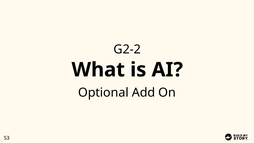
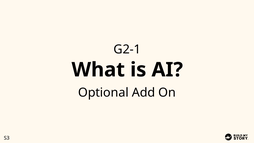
G2-2: G2-2 -> G2-1
